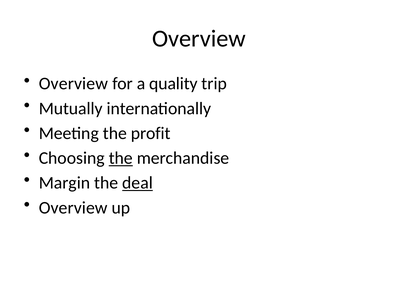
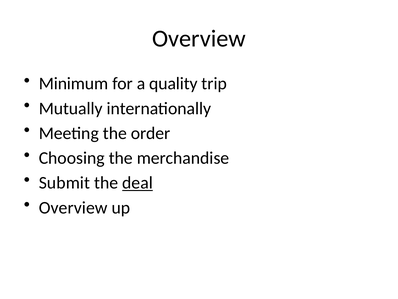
Overview at (73, 83): Overview -> Minimum
profit: profit -> order
the at (121, 158) underline: present -> none
Margin: Margin -> Submit
